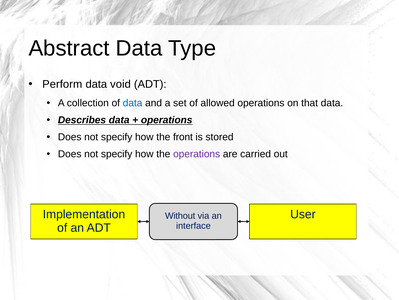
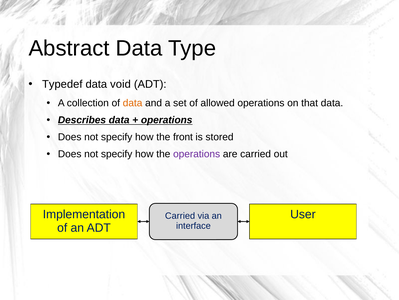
Perform: Perform -> Typedef
data at (133, 103) colour: blue -> orange
Without at (180, 215): Without -> Carried
